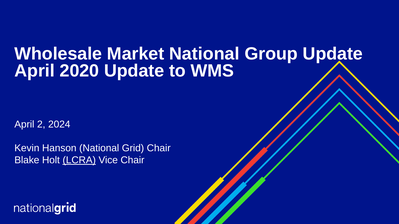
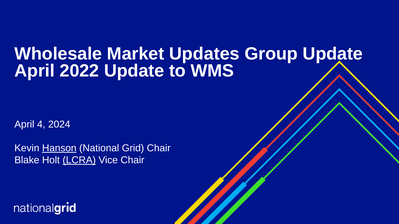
Market National: National -> Updates
2020: 2020 -> 2022
2: 2 -> 4
Hanson underline: none -> present
